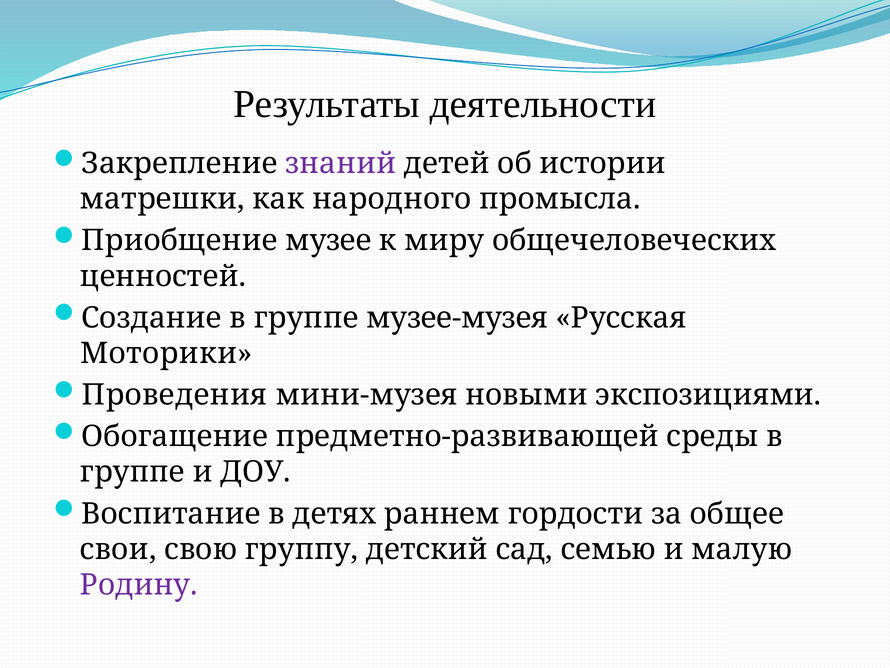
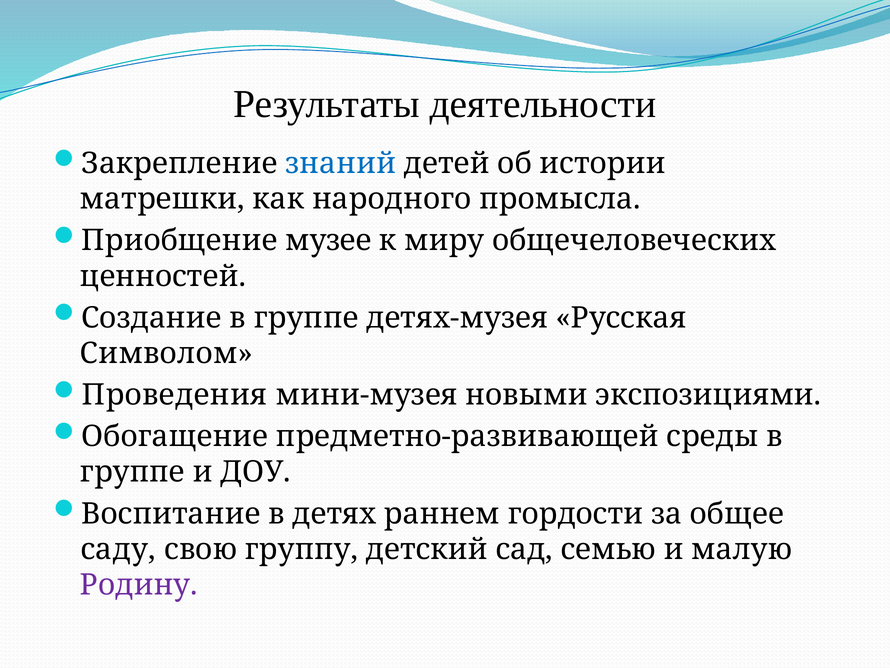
знаний colour: purple -> blue
музее-музея: музее-музея -> детях-музея
Моторики: Моторики -> Символом
свои: свои -> саду
